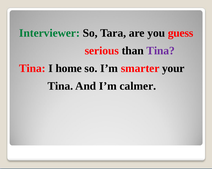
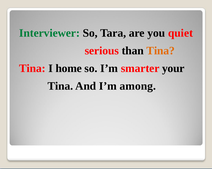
guess: guess -> quiet
Tina at (161, 51) colour: purple -> orange
calmer: calmer -> among
